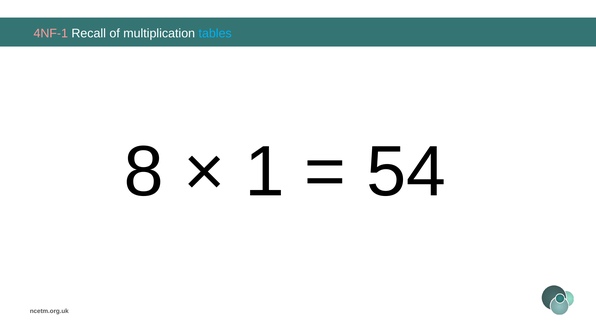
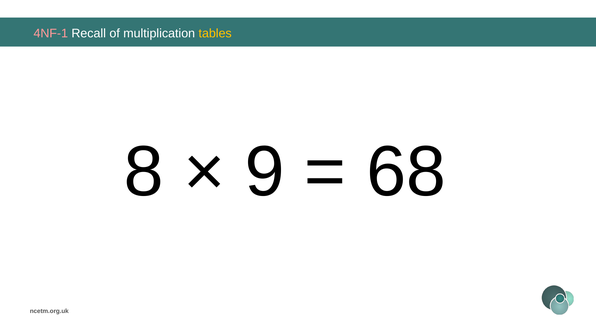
tables colour: light blue -> yellow
1: 1 -> 9
54: 54 -> 68
